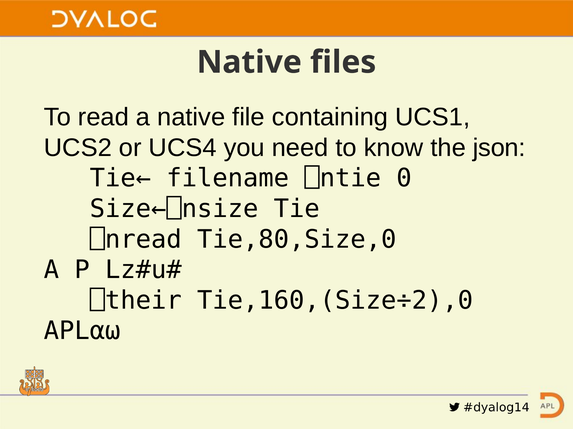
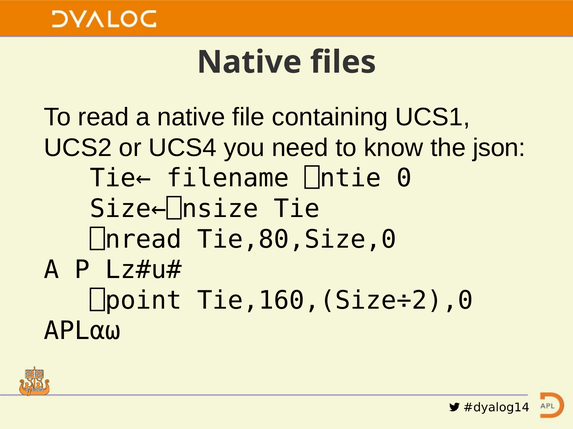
⎕their: ⎕their -> ⎕point
